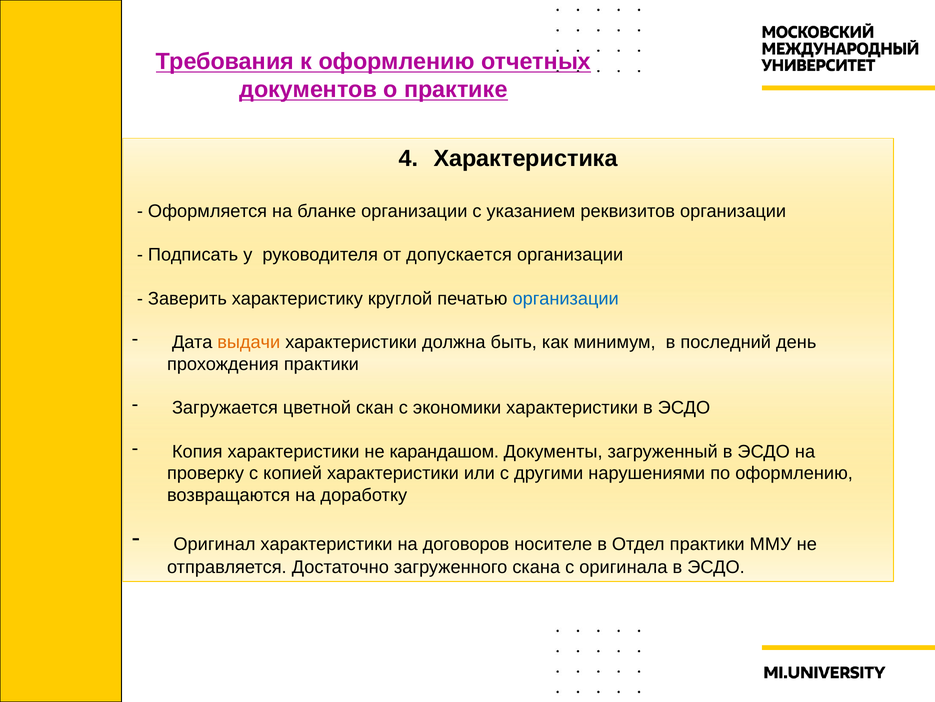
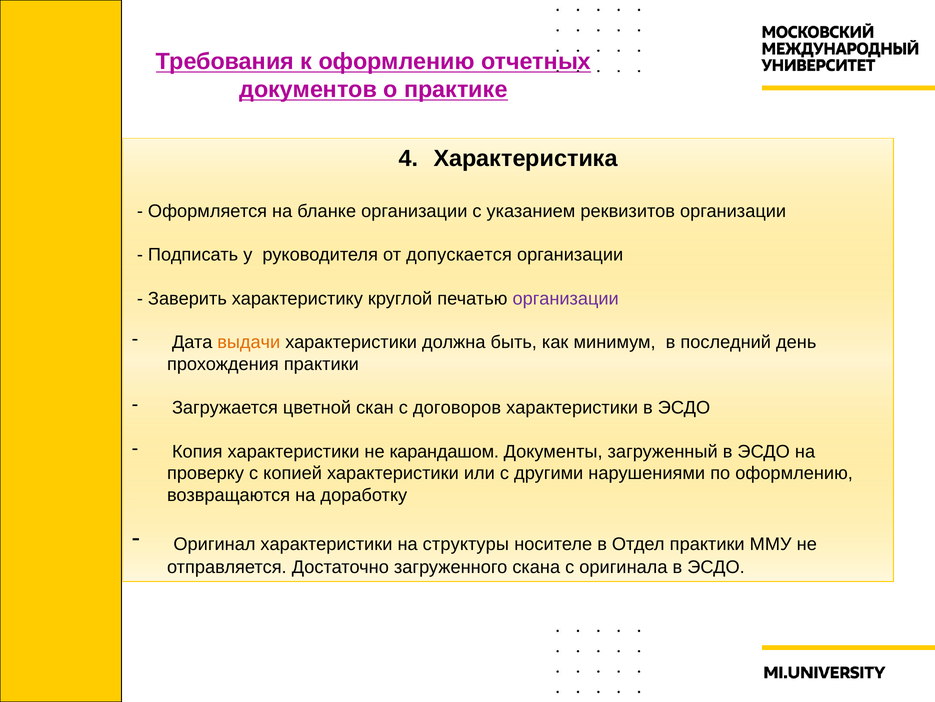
организации at (566, 298) colour: blue -> purple
экономики: экономики -> договоров
договоров: договоров -> структуры
